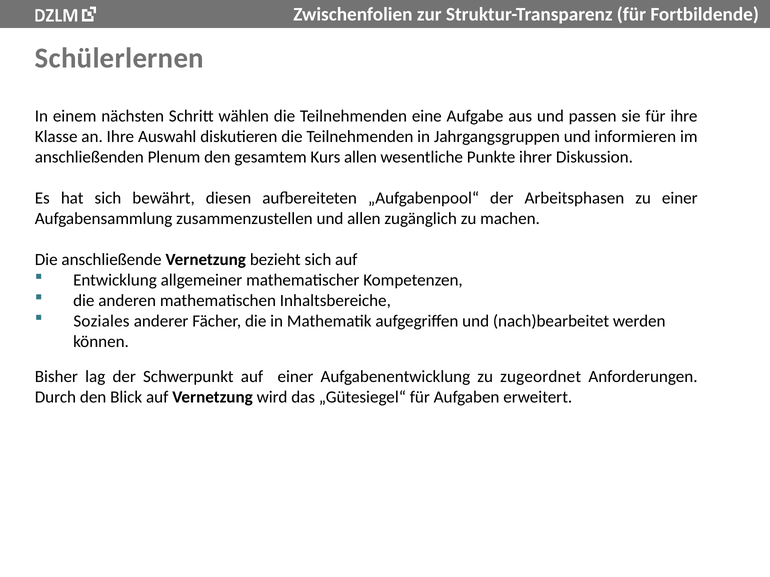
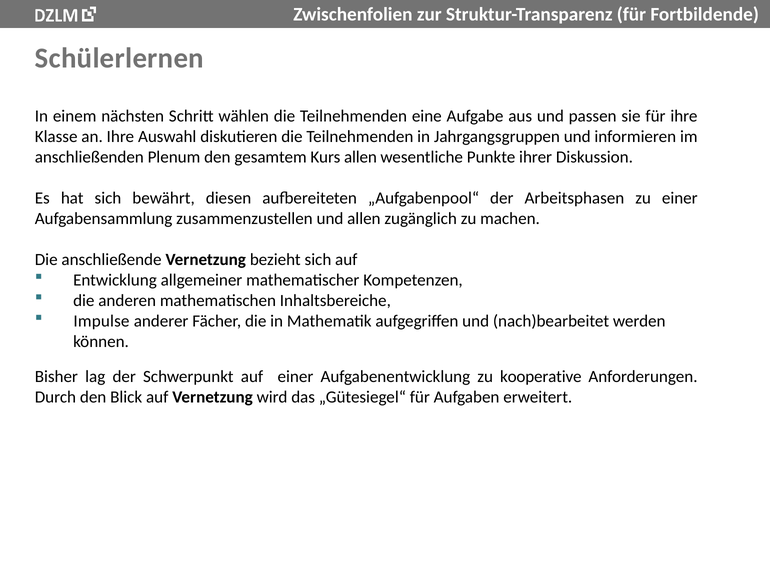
Soziales: Soziales -> Impulse
zugeordnet: zugeordnet -> kooperative
